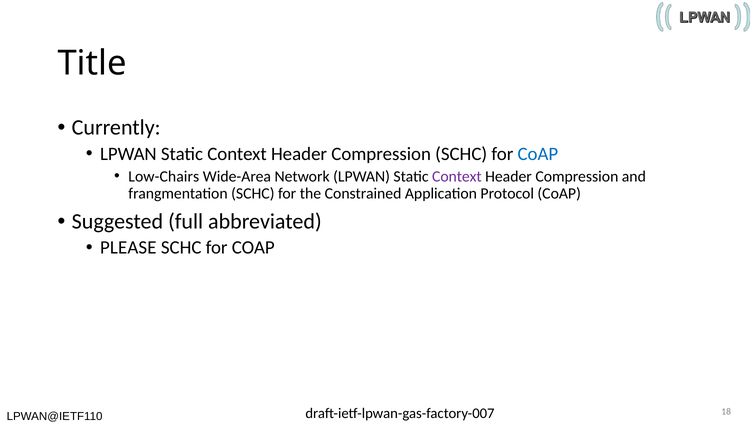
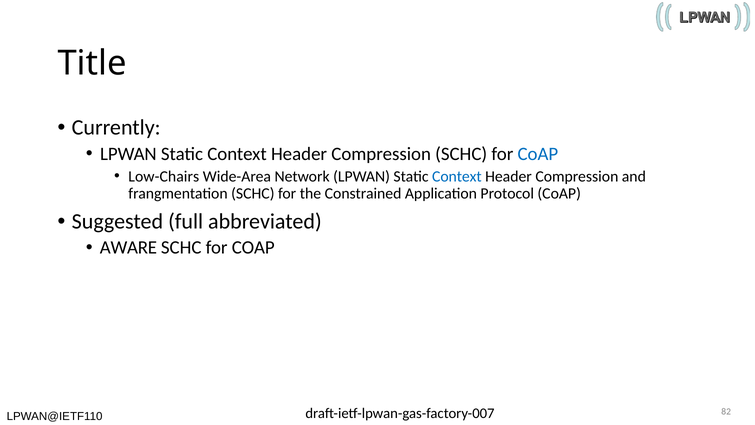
Context at (457, 176) colour: purple -> blue
PLEASE: PLEASE -> AWARE
18: 18 -> 82
